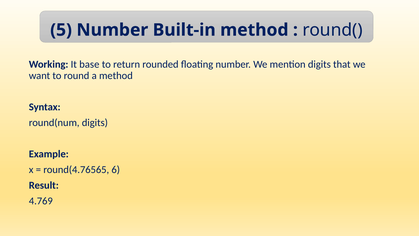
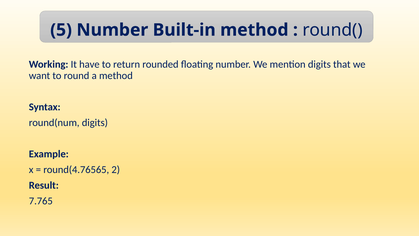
base: base -> have
6: 6 -> 2
4.769: 4.769 -> 7.765
